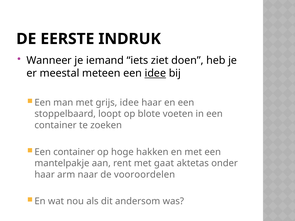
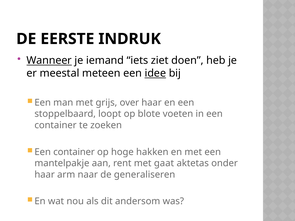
Wanneer underline: none -> present
grijs idee: idee -> over
vooroordelen: vooroordelen -> generaliseren
